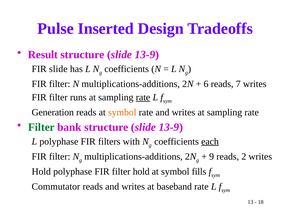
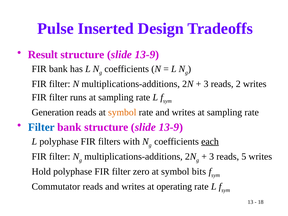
FIR slide: slide -> bank
6 at (206, 84): 6 -> 3
7: 7 -> 2
rate at (143, 97) underline: present -> none
Filter at (41, 127) colour: green -> blue
9 at (212, 156): 9 -> 3
2: 2 -> 5
filter hold: hold -> zero
fills: fills -> bits
baseband: baseband -> operating
